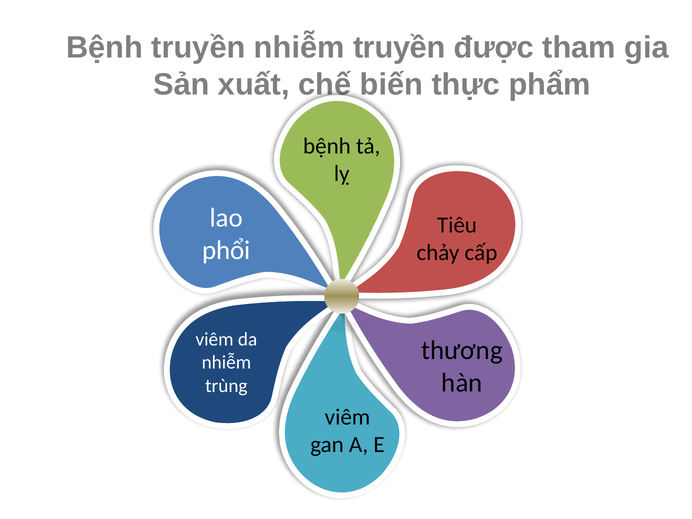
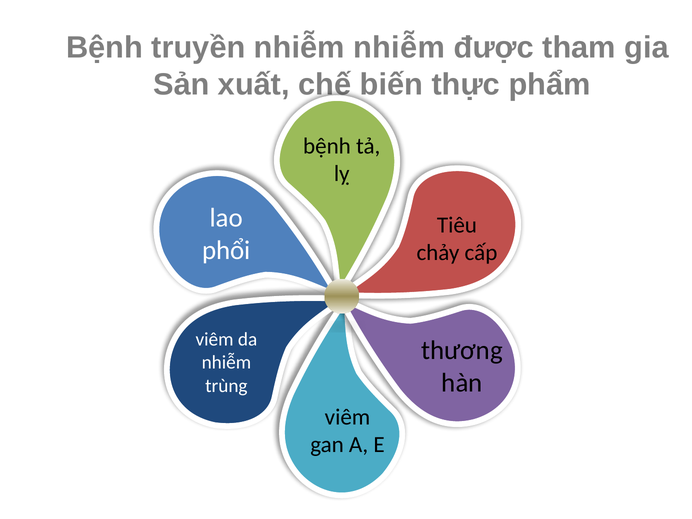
nhiễm truyền: truyền -> nhiễm
